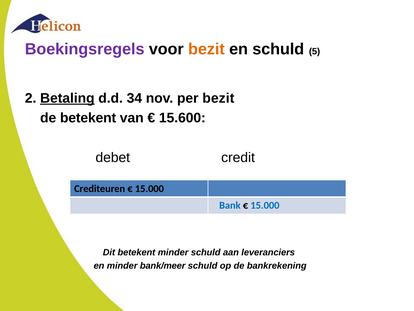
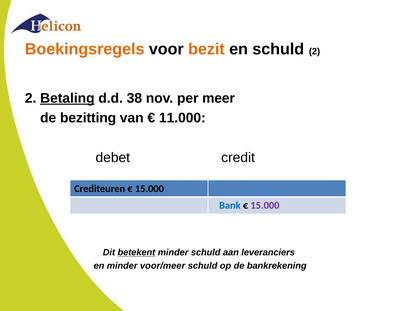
Boekingsregels colour: purple -> orange
schuld 5: 5 -> 2
34: 34 -> 38
per bezit: bezit -> meer
de betekent: betekent -> bezitting
15.600: 15.600 -> 11.000
15.000 at (265, 205) colour: blue -> purple
betekent at (136, 252) underline: none -> present
bank/meer: bank/meer -> voor/meer
